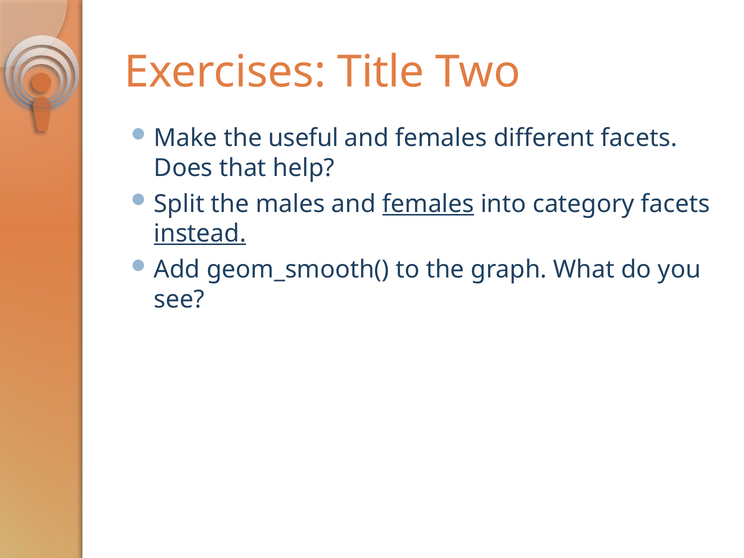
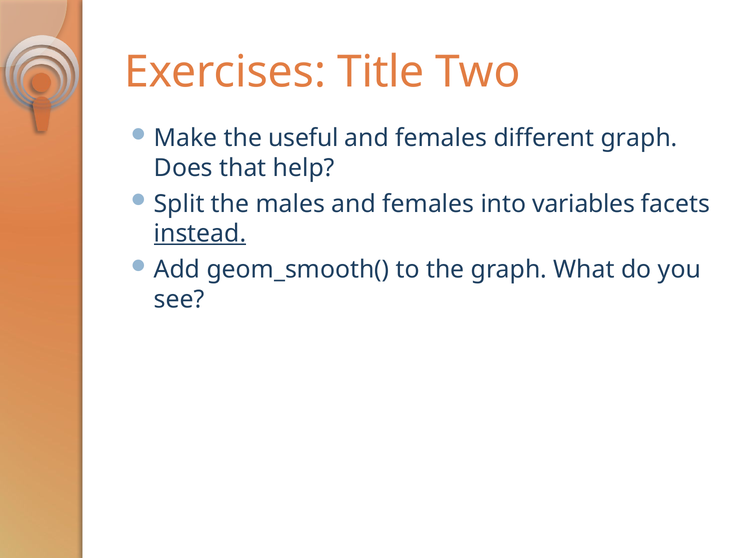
different facets: facets -> graph
females at (428, 204) underline: present -> none
category: category -> variables
